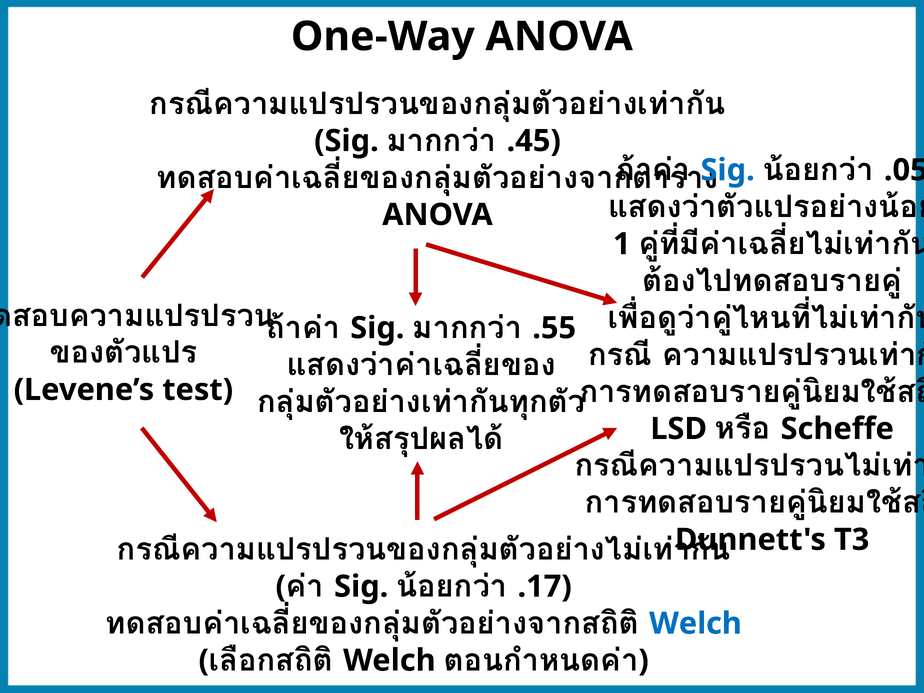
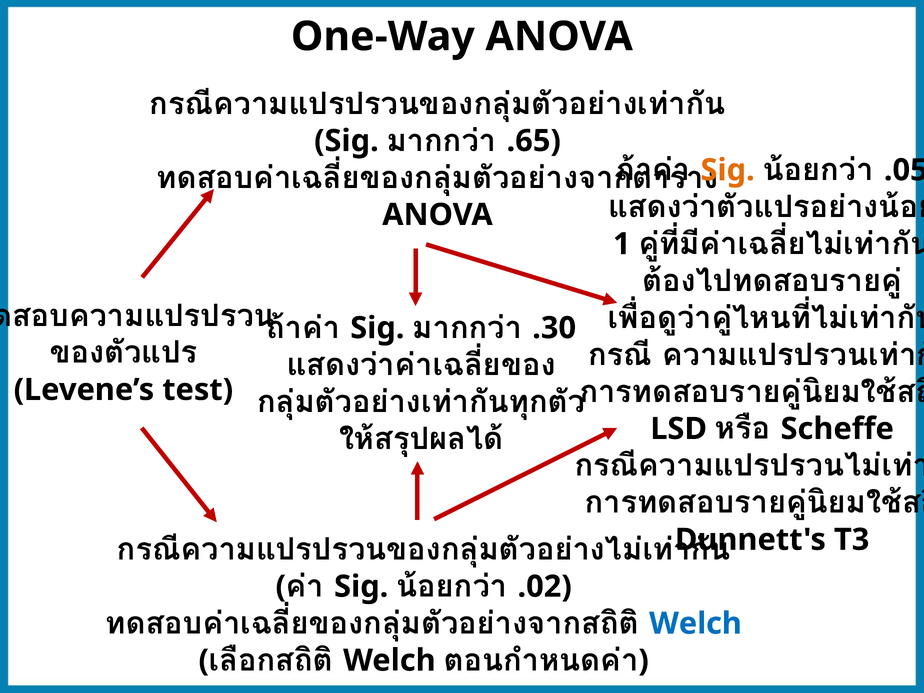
.45: .45 -> .65
Sig at (728, 170) colour: blue -> orange
.55: .55 -> .30
.17: .17 -> .02
